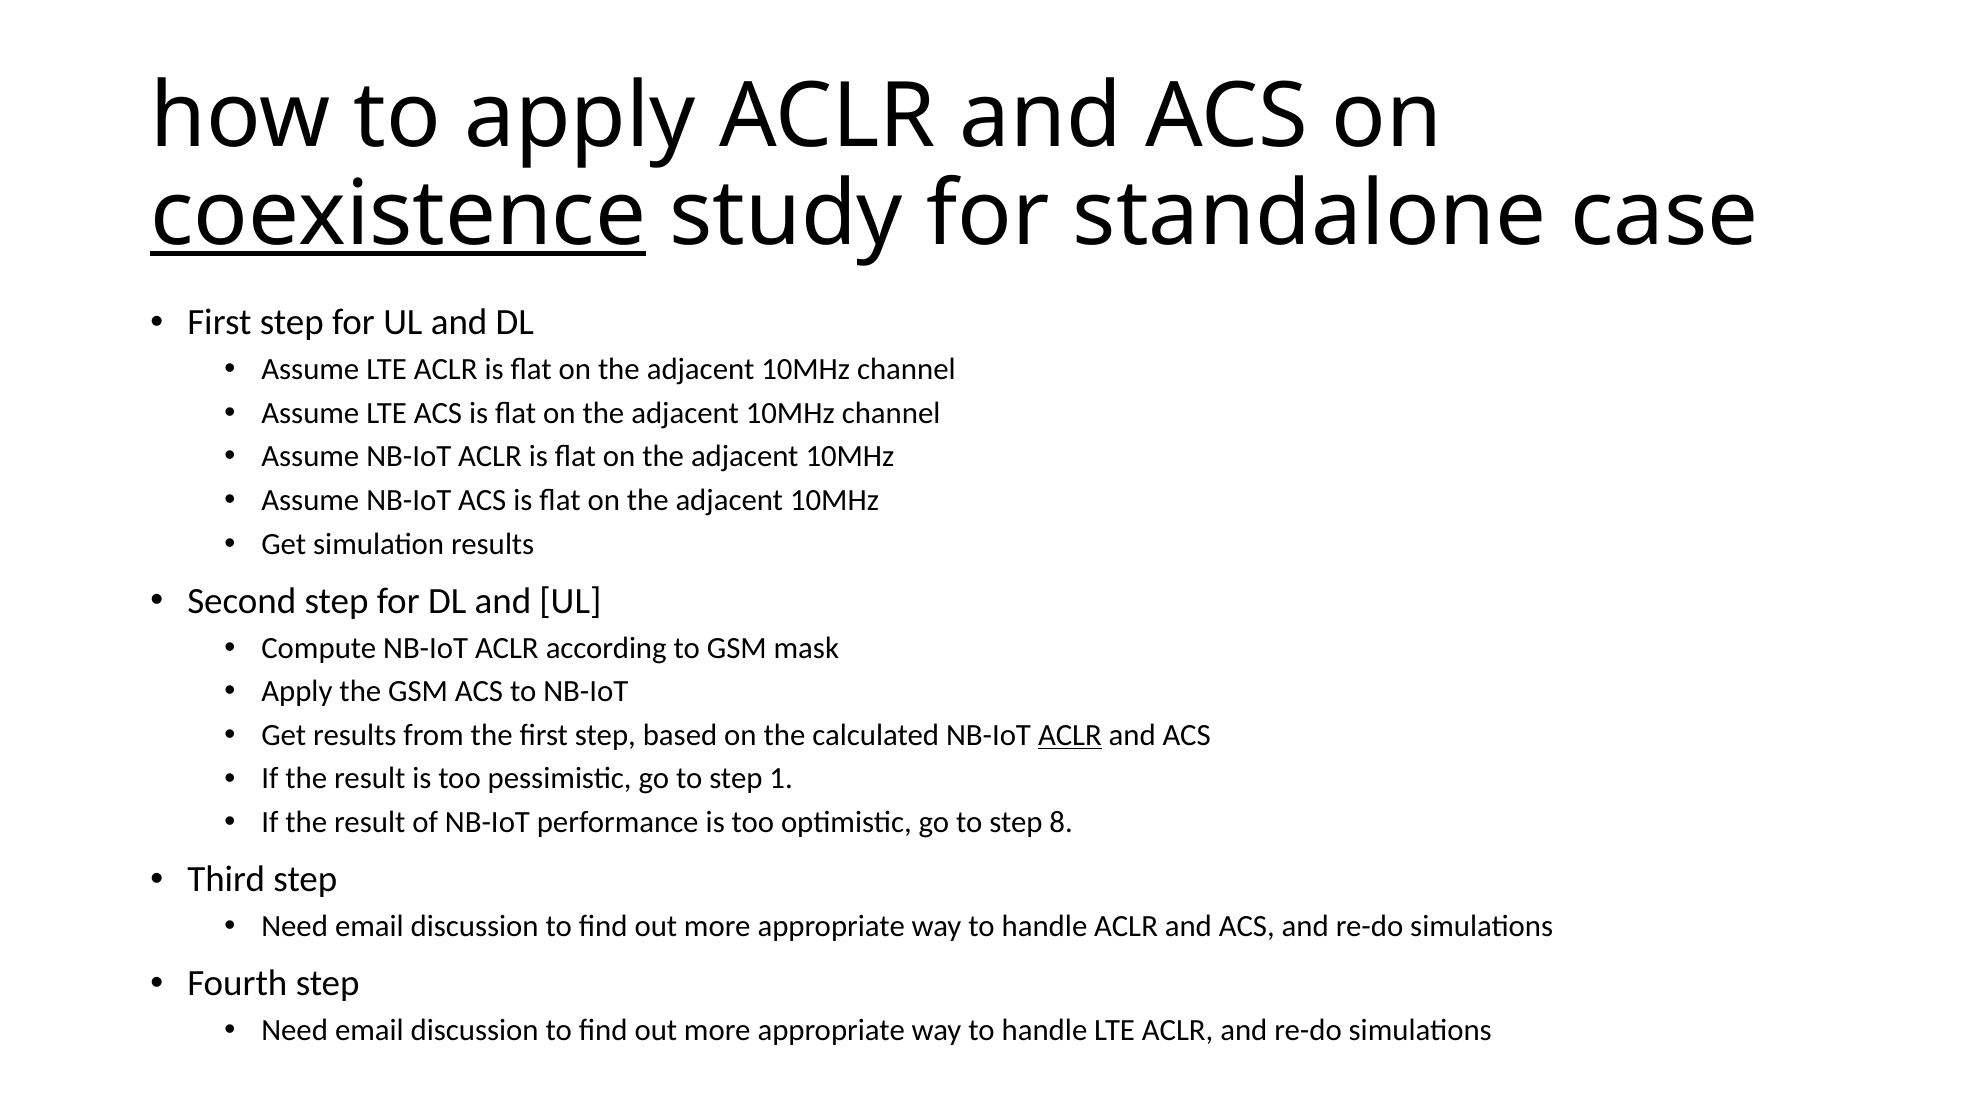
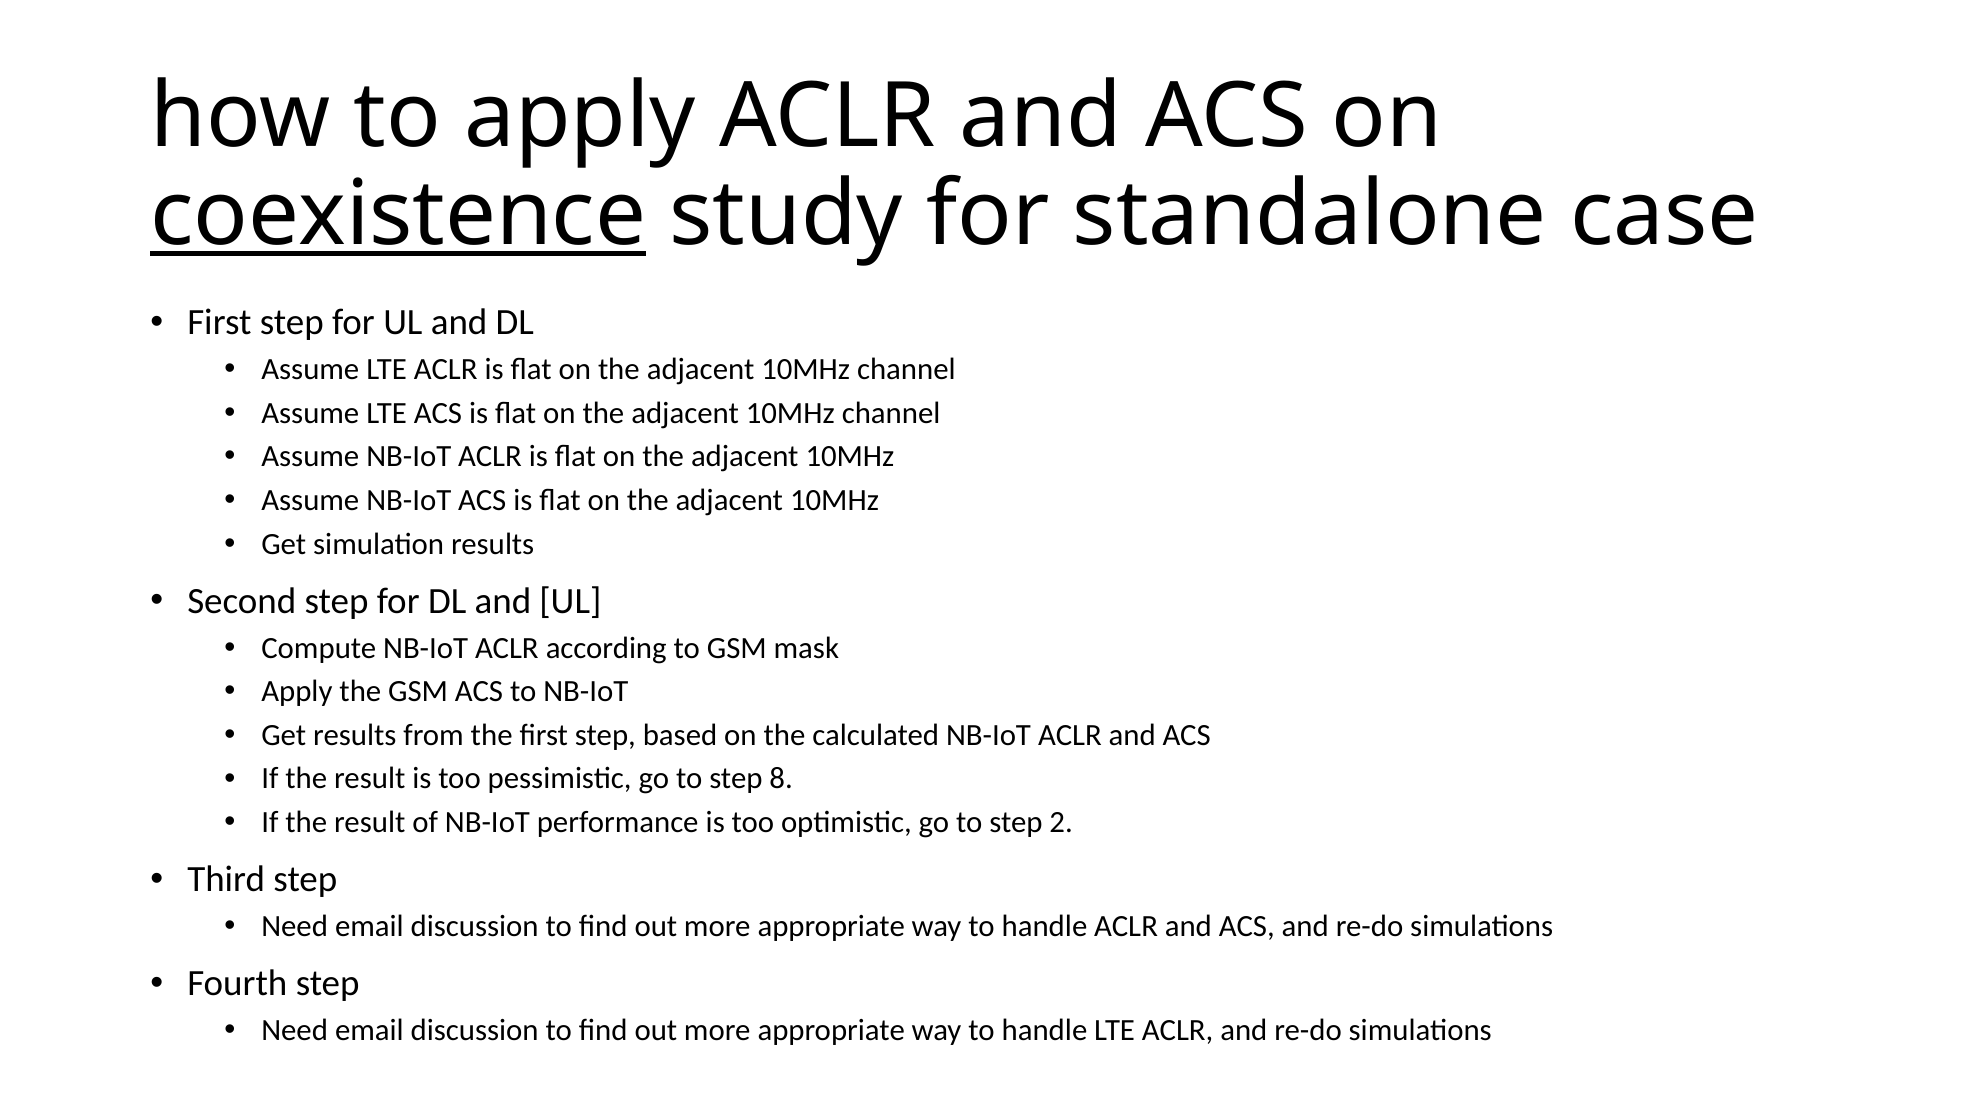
ACLR at (1070, 735) underline: present -> none
1: 1 -> 8
8: 8 -> 2
